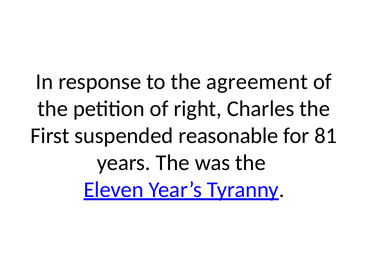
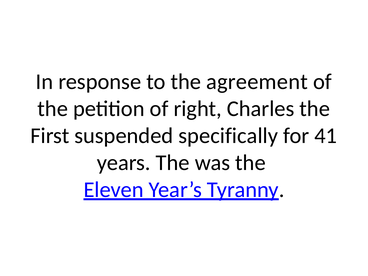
reasonable: reasonable -> specifically
81: 81 -> 41
